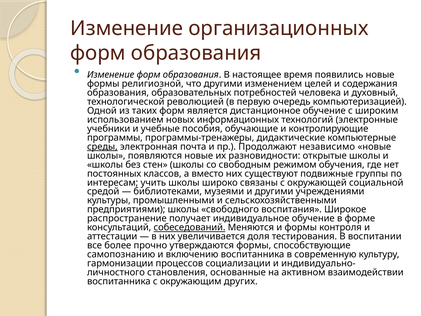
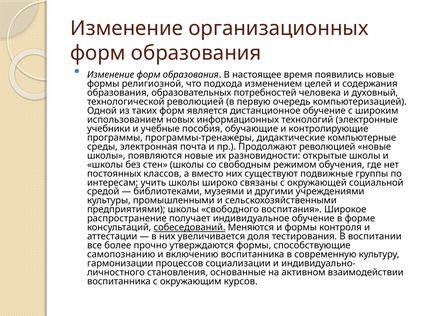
что другими: другими -> подхода
среды underline: present -> none
Продолжают независимо: независимо -> революцией
других: других -> курсов
